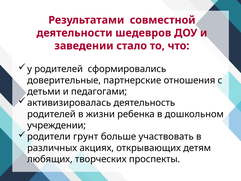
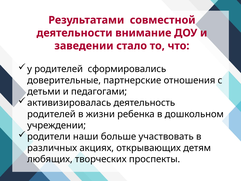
шедевров: шедевров -> внимание
грунт: грунт -> наши
